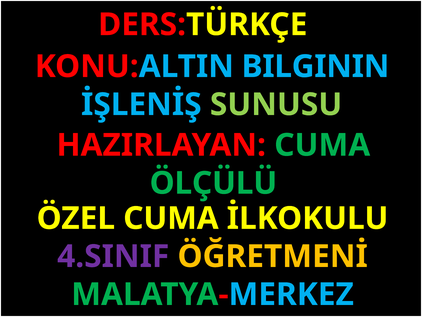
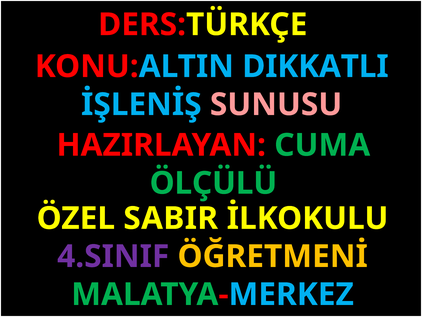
BILGININ: BILGININ -> DIKKATLI
SUNUSU colour: light green -> pink
ÖZEL CUMA: CUMA -> SABIR
